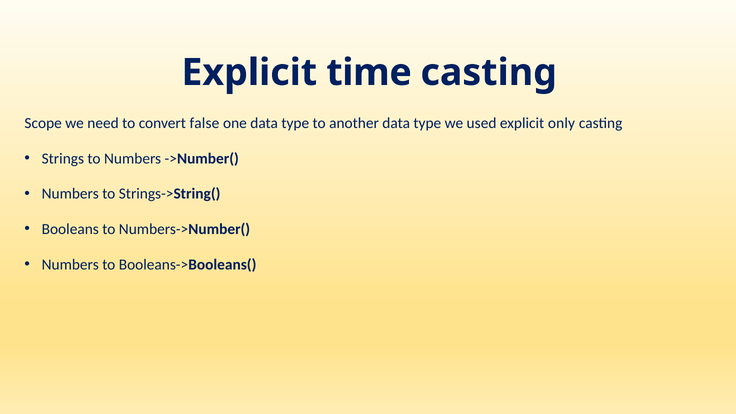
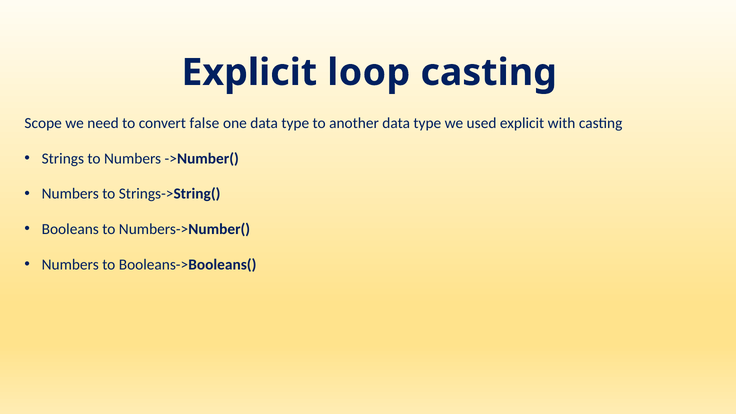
time: time -> loop
only: only -> with
